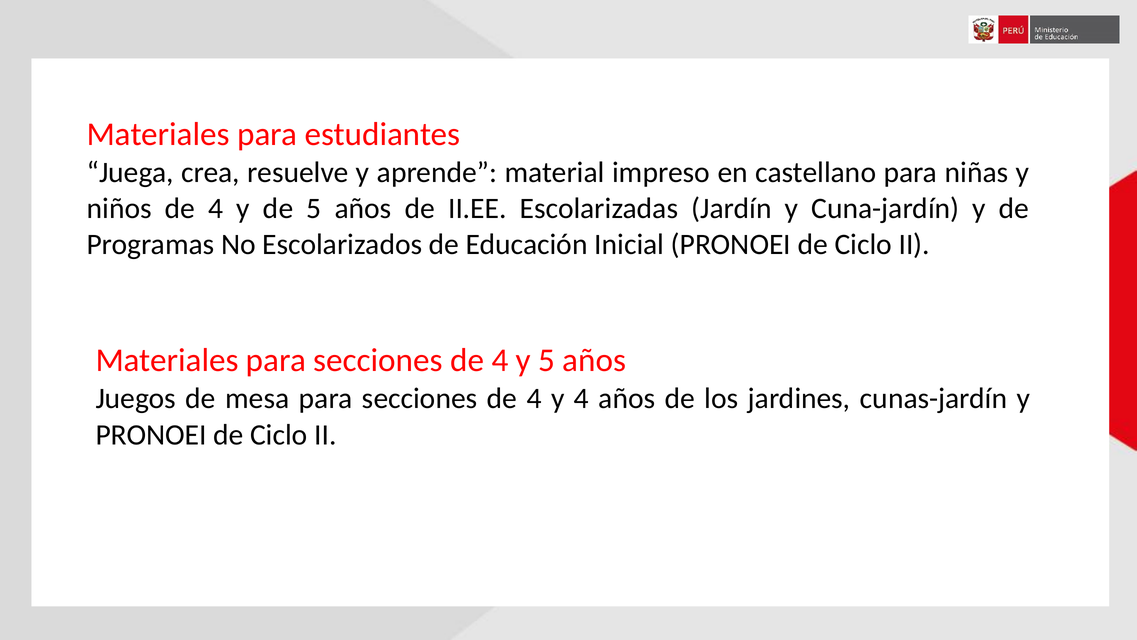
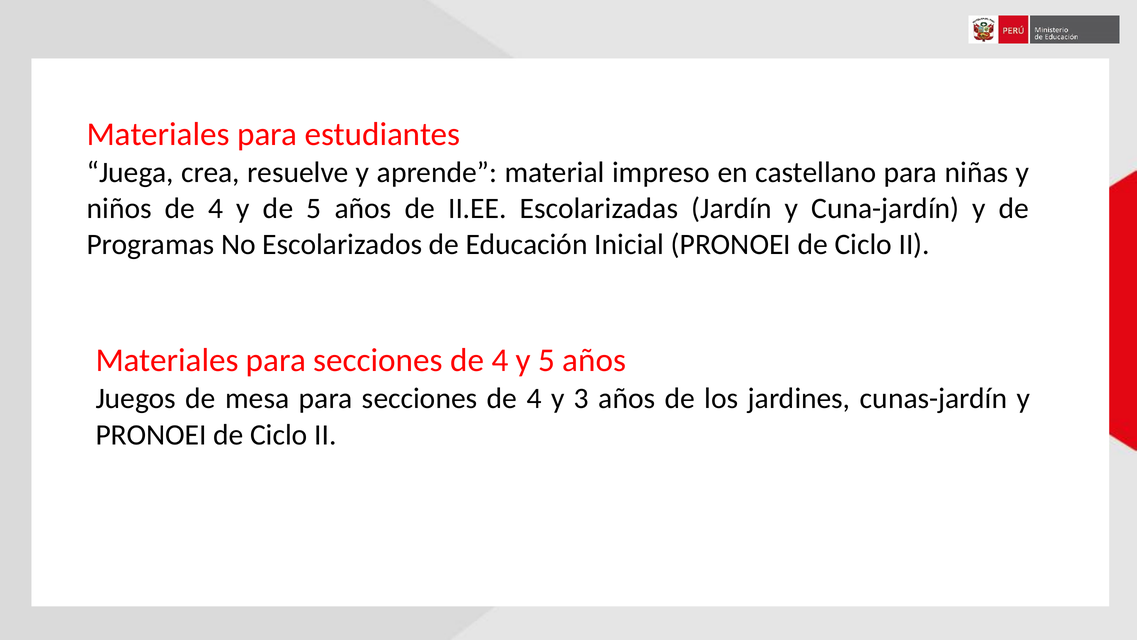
y 4: 4 -> 3
